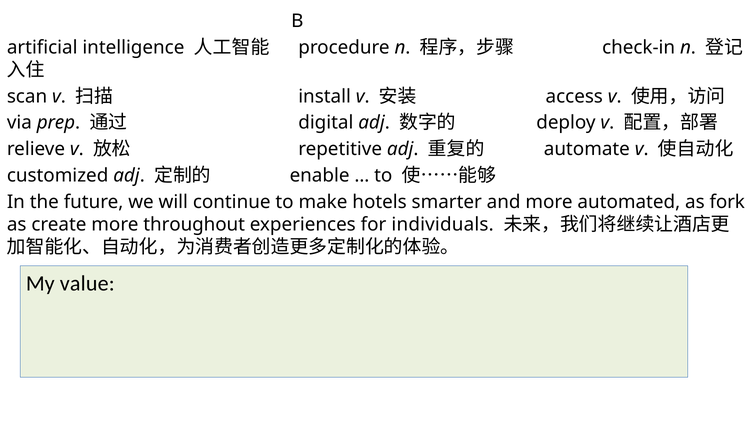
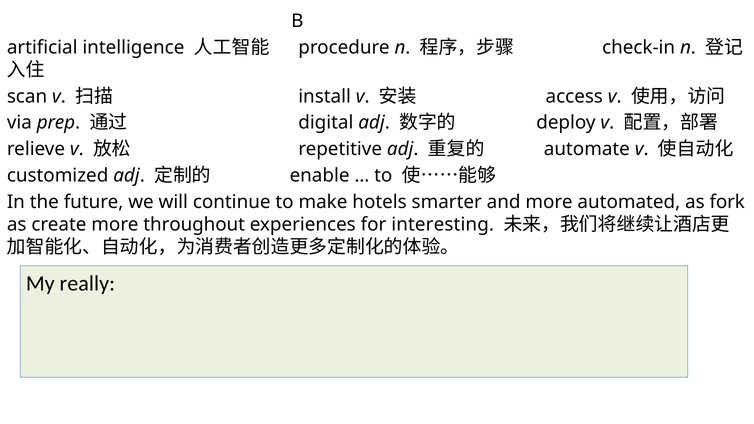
individuals: individuals -> interesting
value: value -> really
